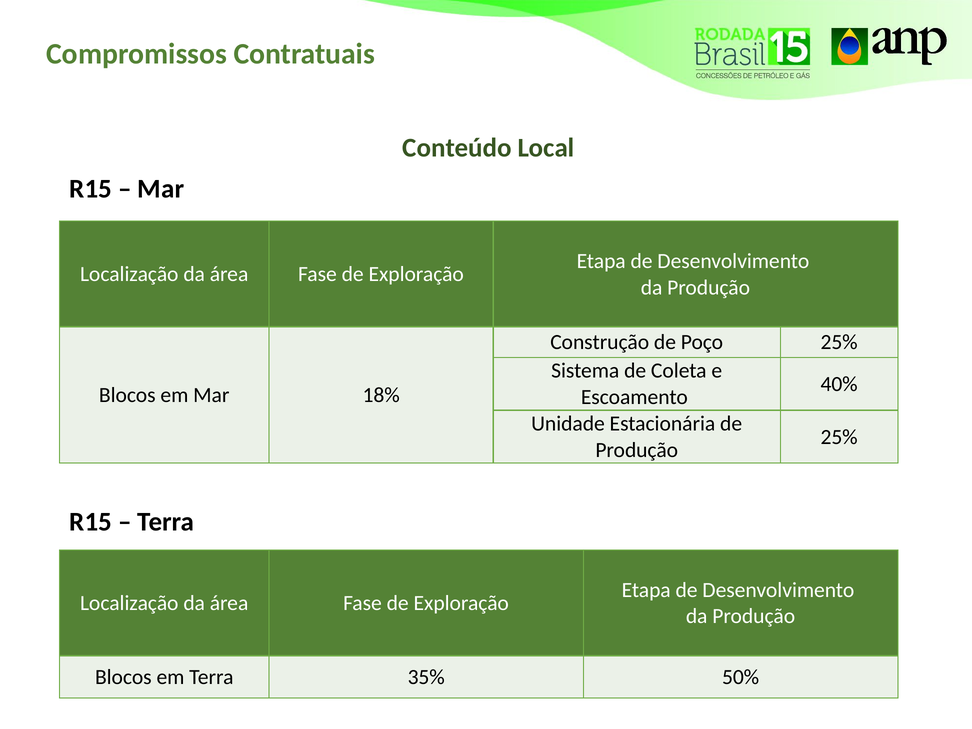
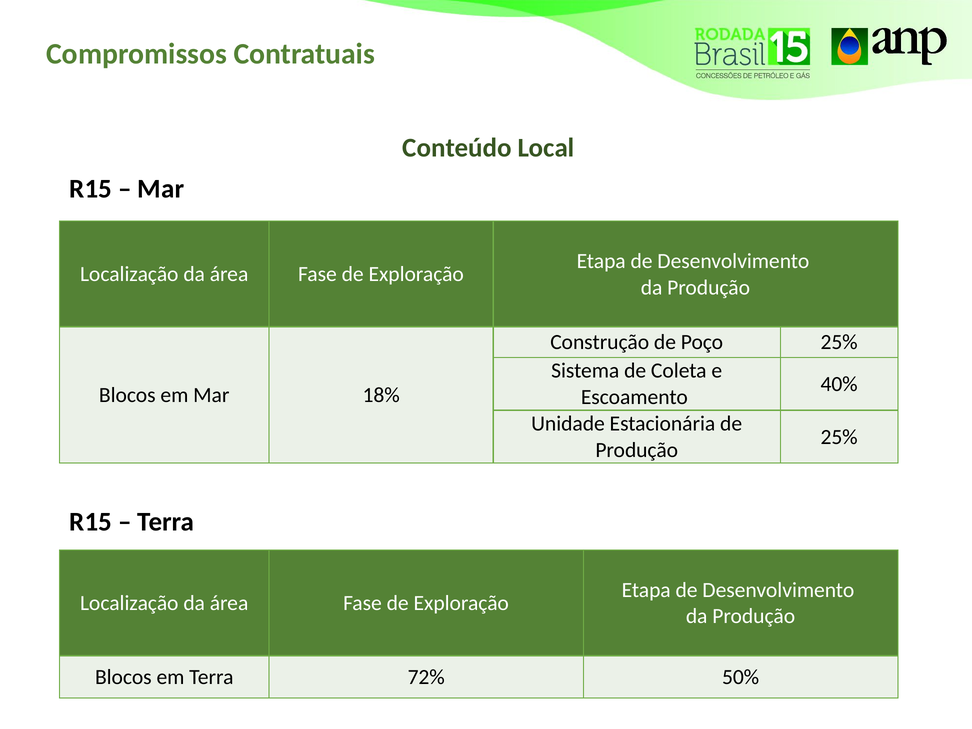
35%: 35% -> 72%
